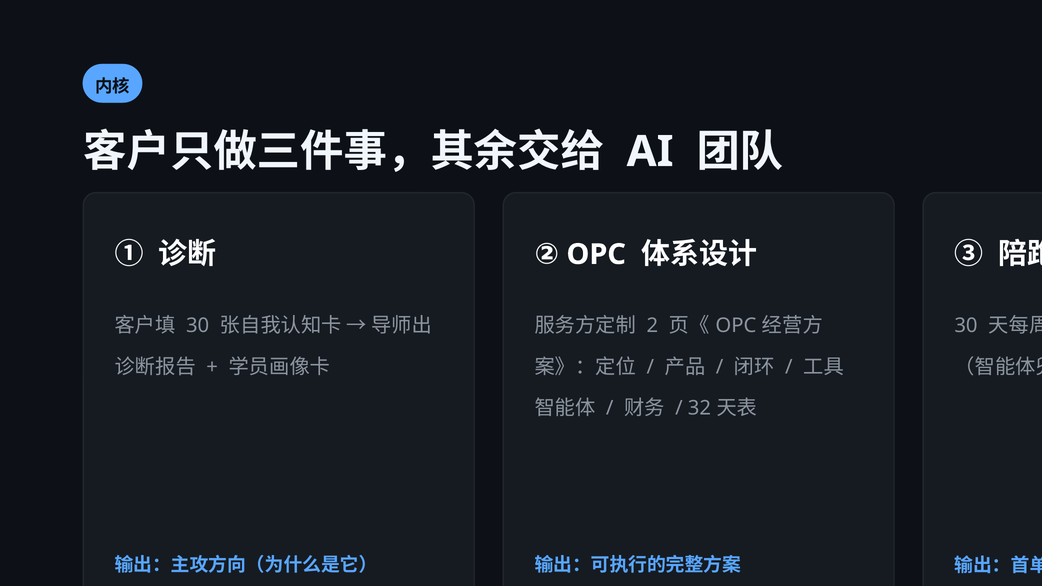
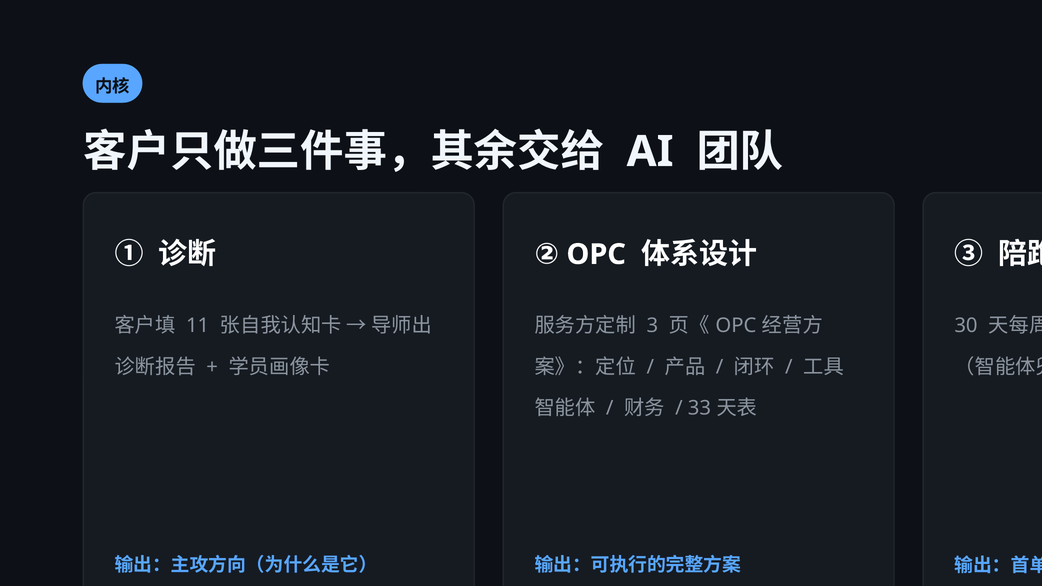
30 at (198, 326): 30 -> 11
2: 2 -> 3
32: 32 -> 33
